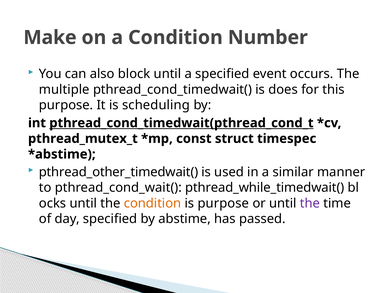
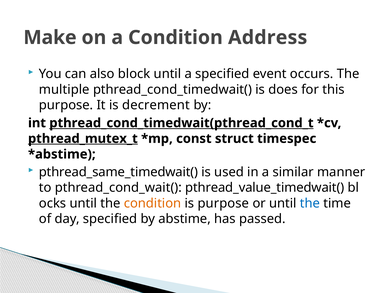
Number: Number -> Address
scheduling: scheduling -> decrement
pthread_mutex_t underline: none -> present
pthread_other_timedwait(: pthread_other_timedwait( -> pthread_same_timedwait(
pthread_while_timedwait(: pthread_while_timedwait( -> pthread_value_timedwait(
the at (310, 203) colour: purple -> blue
